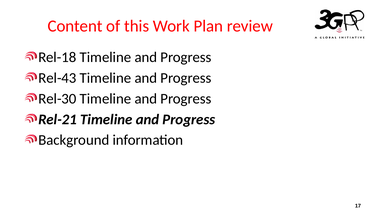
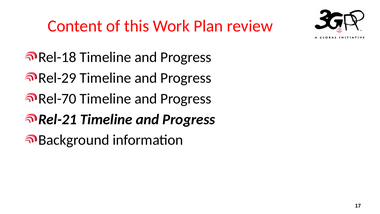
Rel-43: Rel-43 -> Rel-29
Rel-30: Rel-30 -> Rel-70
